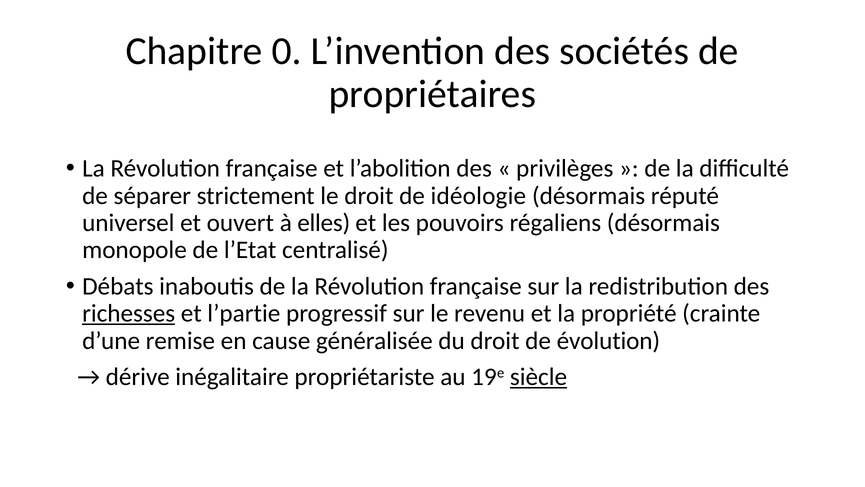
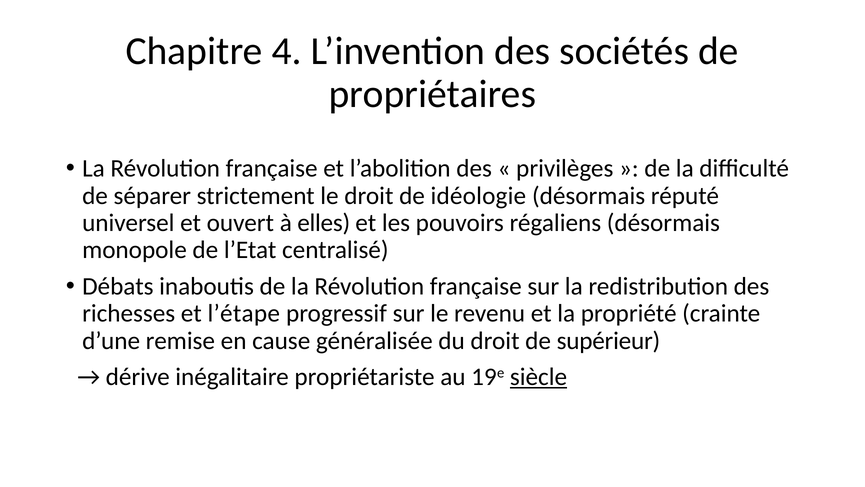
0: 0 -> 4
richesses underline: present -> none
l’partie: l’partie -> l’étape
évolution: évolution -> supérieur
